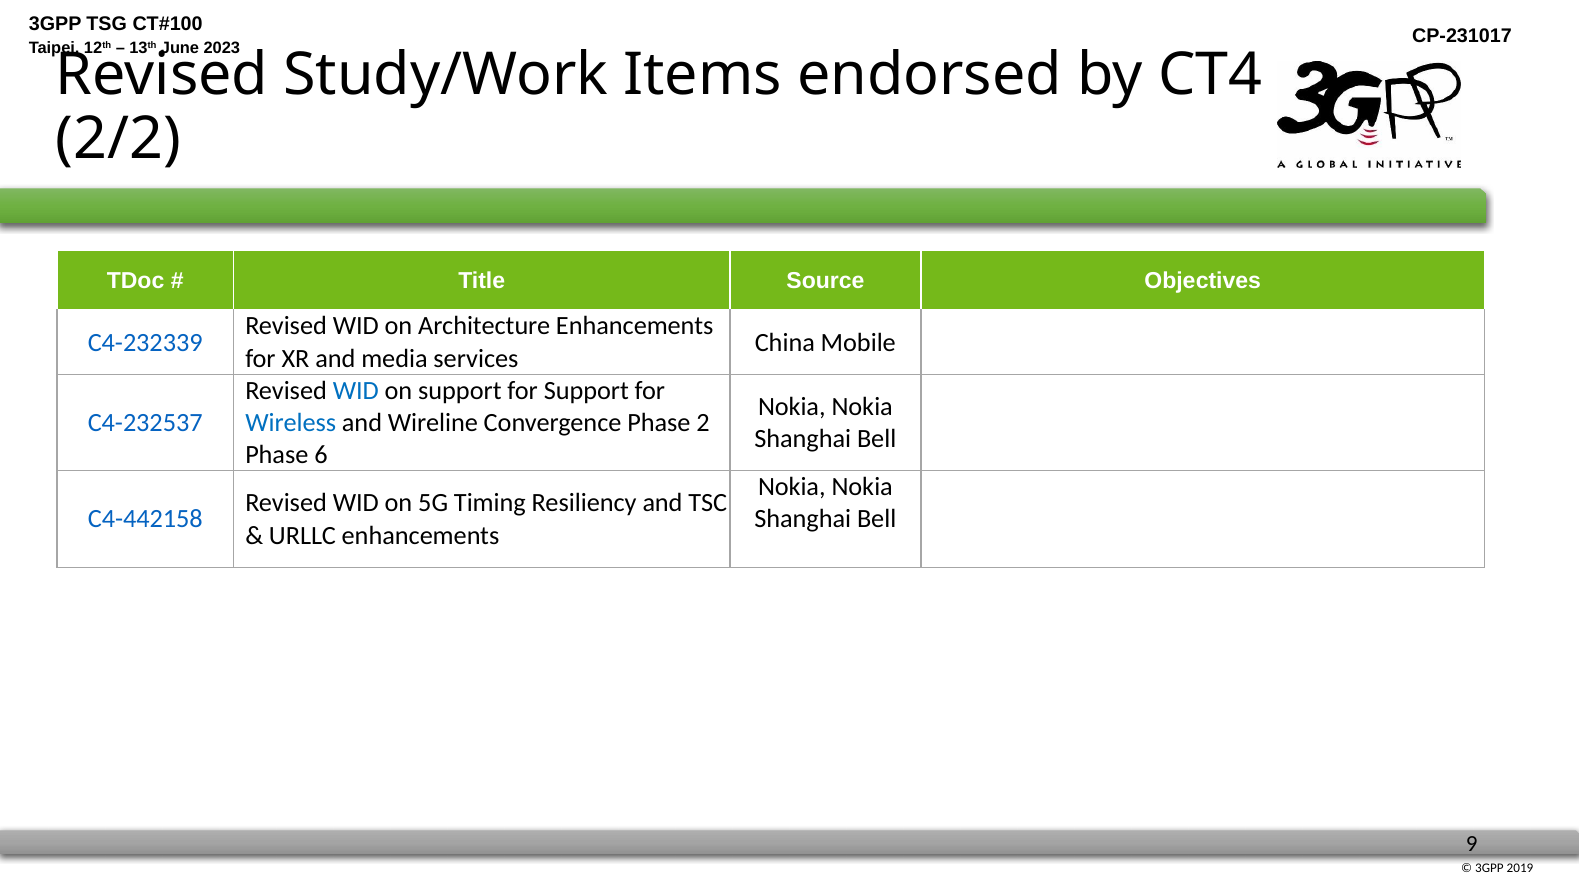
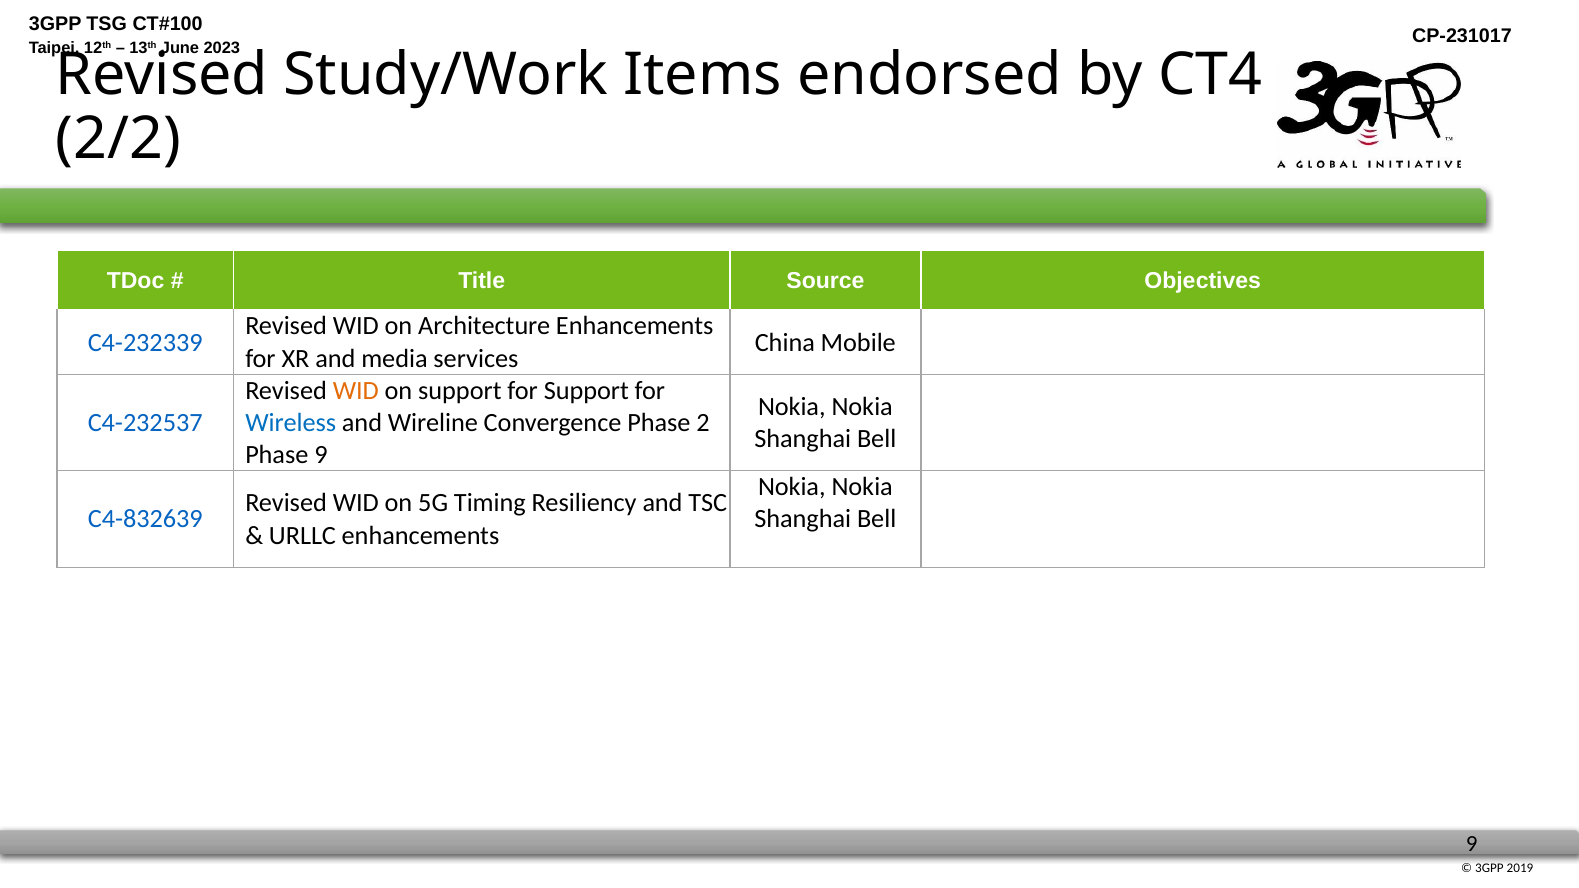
WID at (356, 391) colour: blue -> orange
Phase 6: 6 -> 9
C4-442158: C4-442158 -> C4-832639
